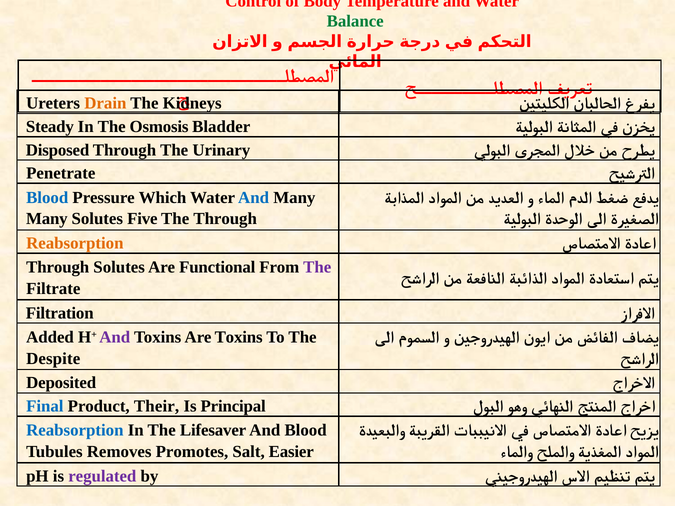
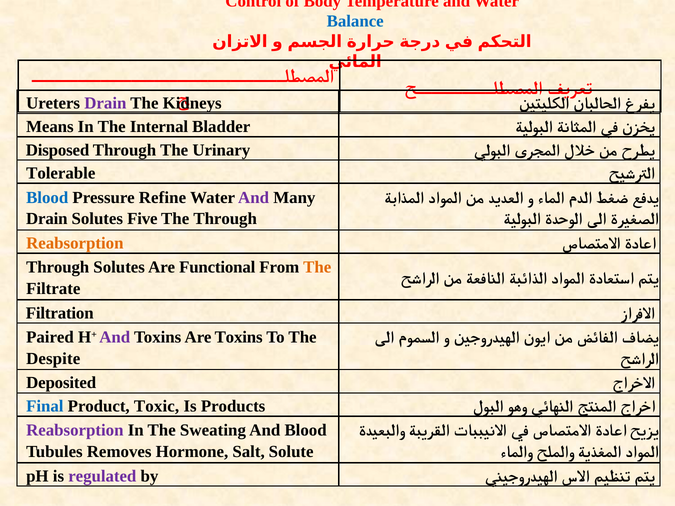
Balance colour: green -> blue
Drain at (105, 103) colour: orange -> purple
Steady: Steady -> Means
Osmosis: Osmosis -> Internal
Penetrate: Penetrate -> Tolerable
Which: Which -> Refine
And at (254, 198) colour: blue -> purple
Many at (47, 219): Many -> Drain
The at (317, 267) colour: purple -> orange
Added: Added -> Paired
Their: Their -> Toxic
Principal: Principal -> Products
Reabsorption at (75, 431) colour: blue -> purple
Lifesaver: Lifesaver -> Sweating
Promotes: Promotes -> Hormone
Easier: Easier -> Solute
